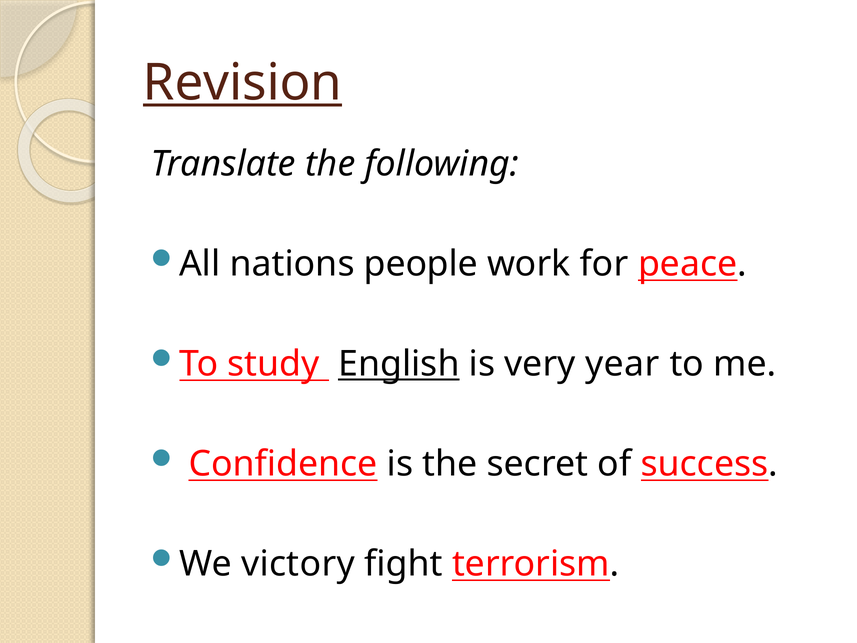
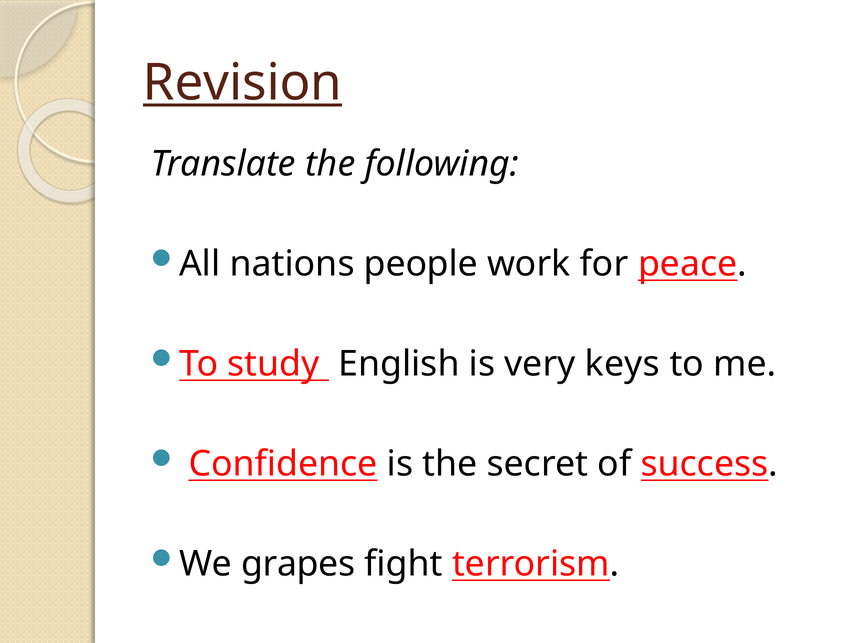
English underline: present -> none
year: year -> keys
victory: victory -> grapes
